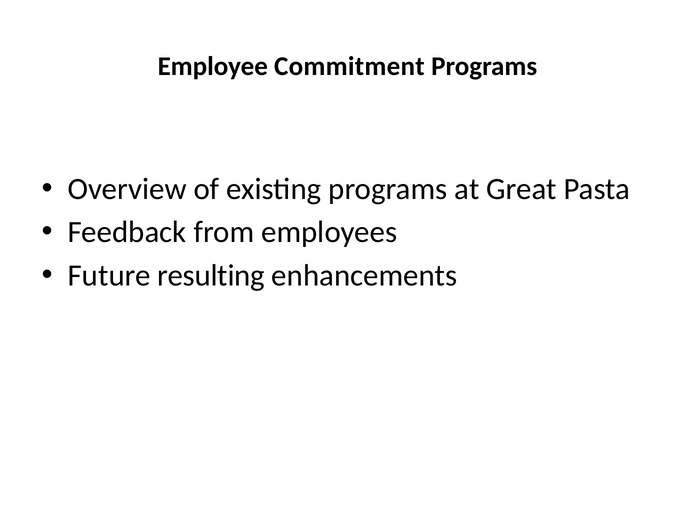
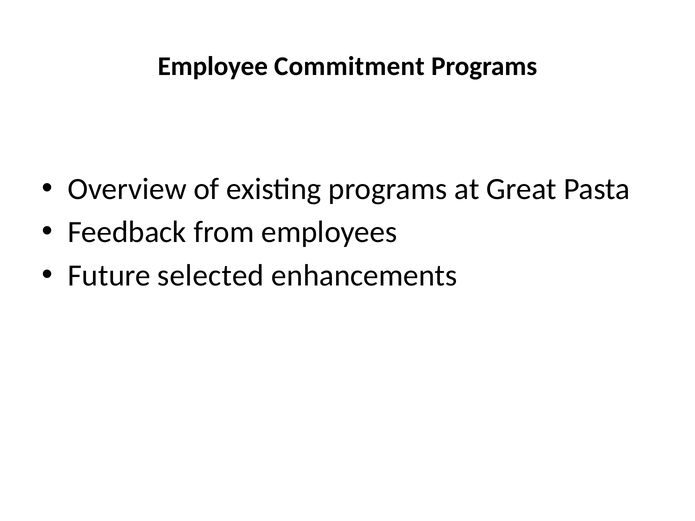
resulting: resulting -> selected
